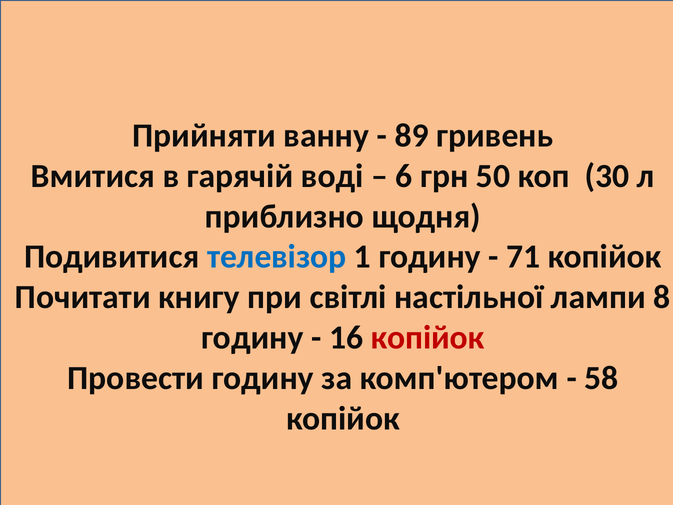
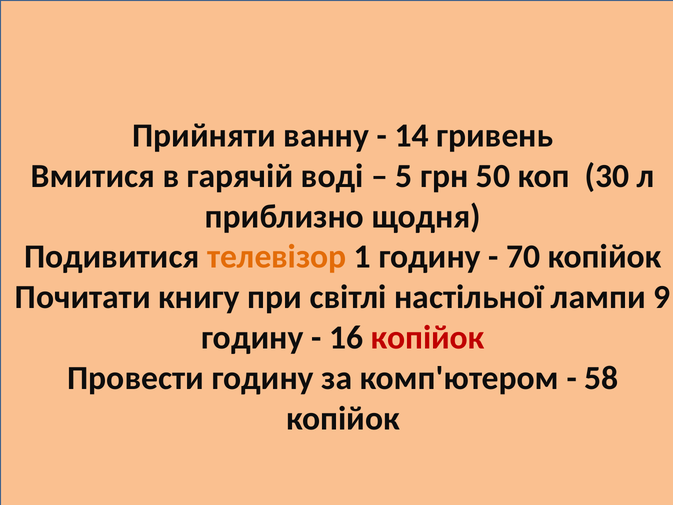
89: 89 -> 14
6: 6 -> 5
телевізор colour: blue -> orange
71: 71 -> 70
8: 8 -> 9
